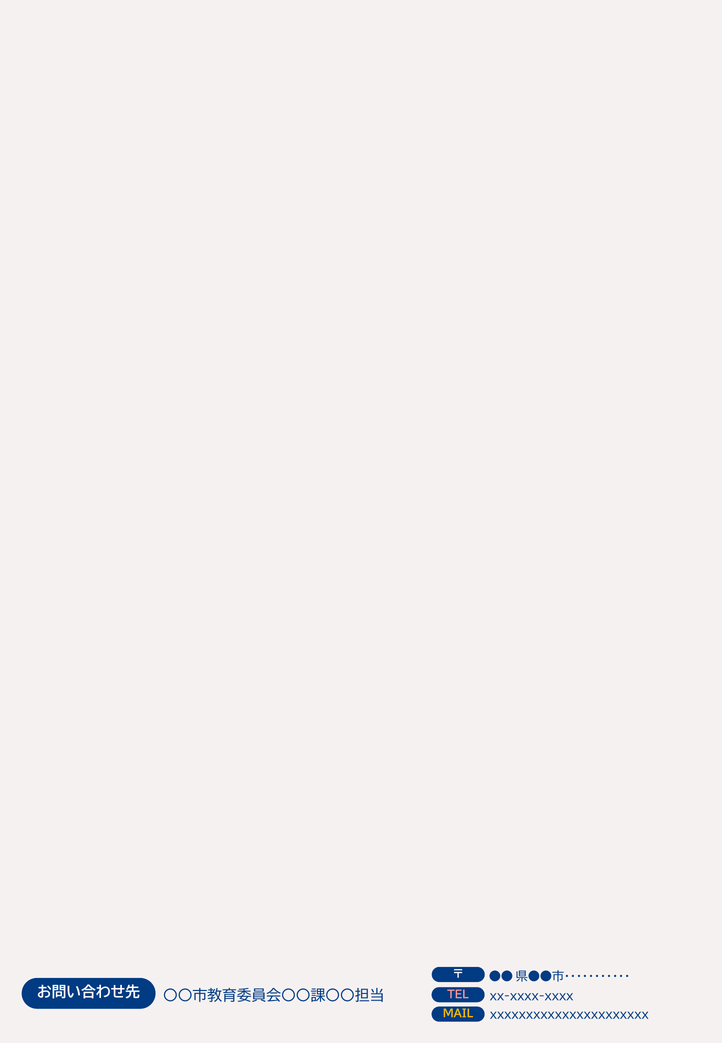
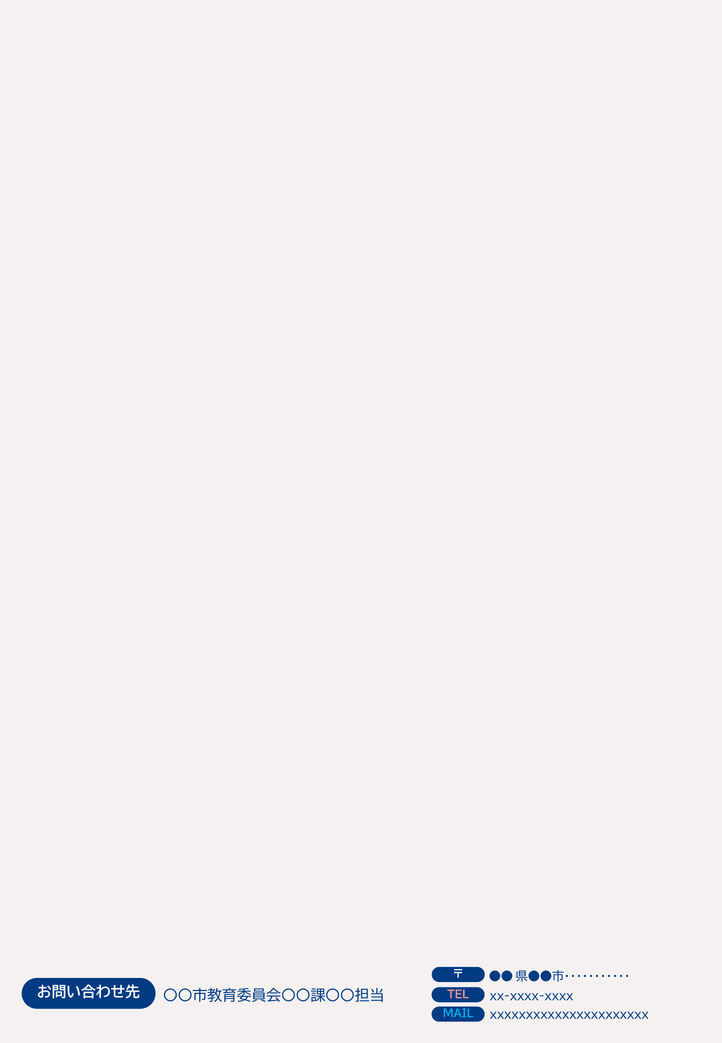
MAIL colour: yellow -> light blue
